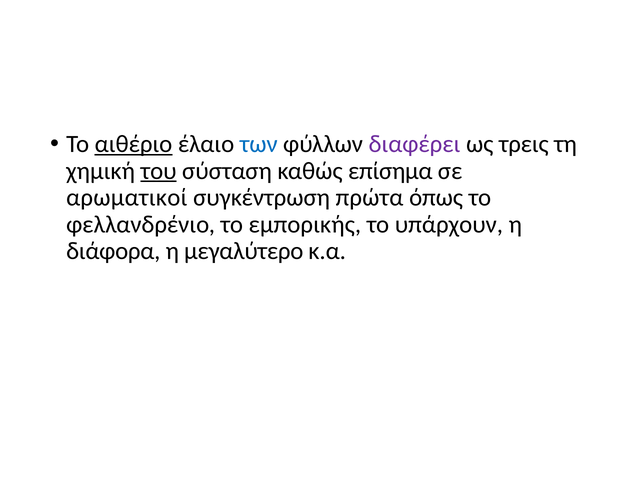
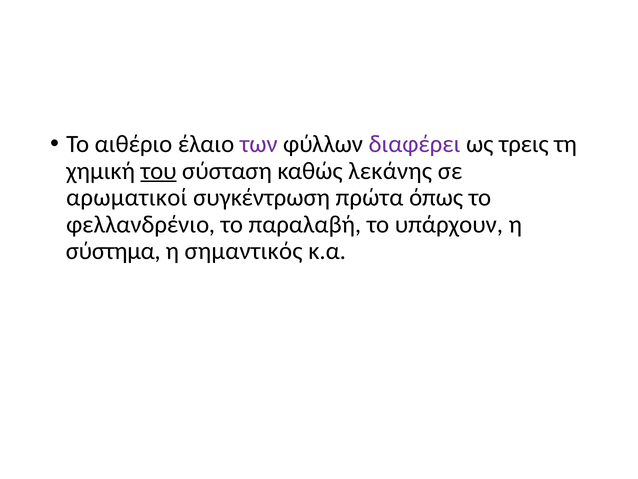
αιθέριο underline: present -> none
των colour: blue -> purple
επίσημα: επίσημα -> λεκάνης
εμπορικής: εμπορικής -> παραλαβή
διάφορα: διάφορα -> σύστημα
μεγαλύτερο: μεγαλύτερο -> σημαντικός
